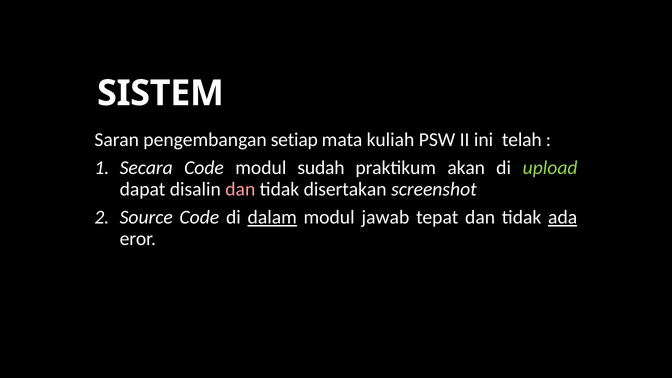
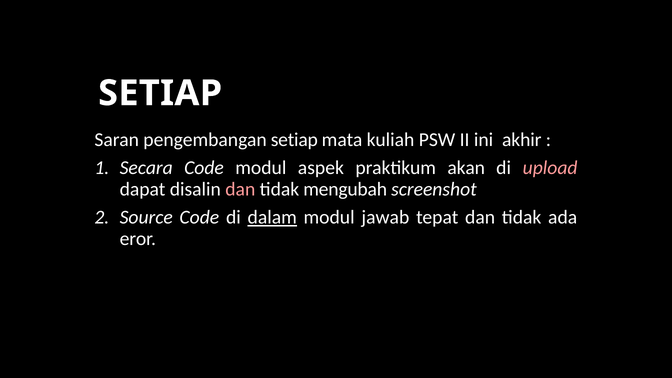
SISTEM at (160, 93): SISTEM -> SETIAP
telah: telah -> akhir
sudah: sudah -> aspek
upload colour: light green -> pink
disertakan: disertakan -> mengubah
ada underline: present -> none
